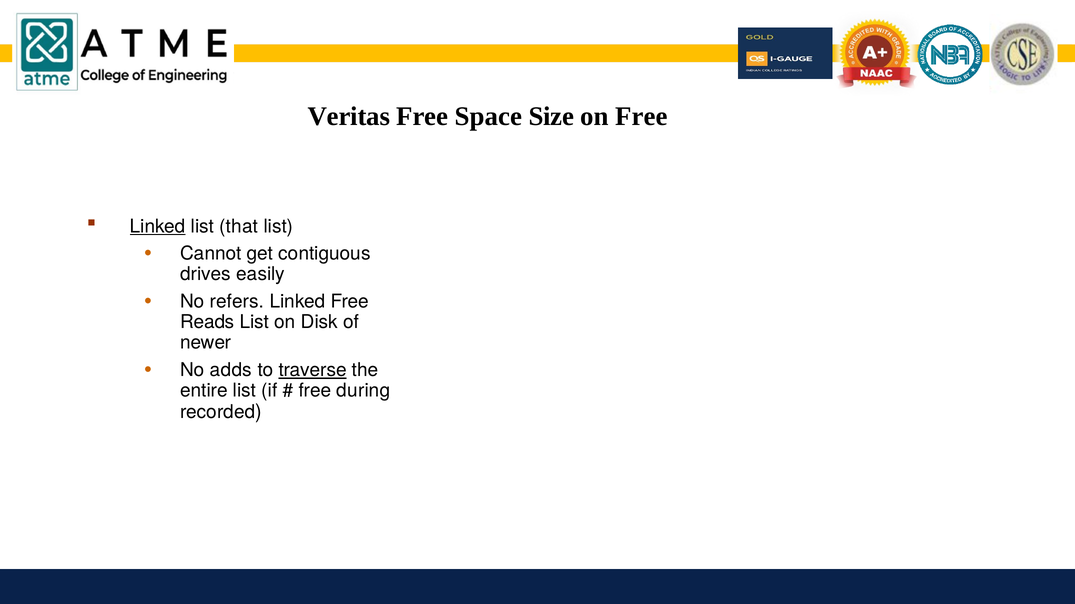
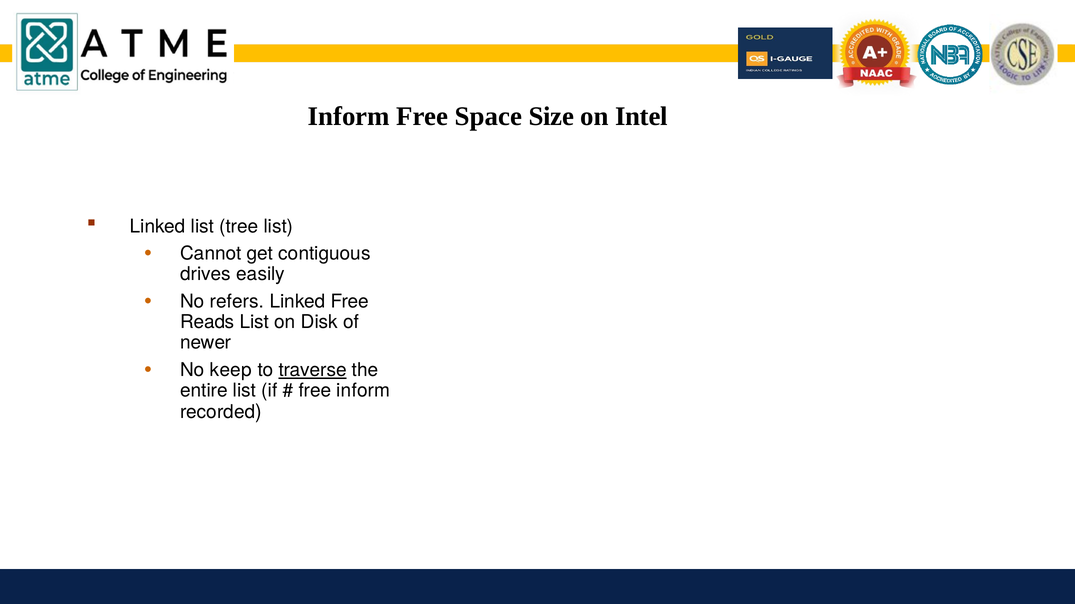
Veritas at (349, 117): Veritas -> Inform
on Free: Free -> Intel
Linked at (158, 227) underline: present -> none
that: that -> tree
adds: adds -> keep
free during: during -> inform
